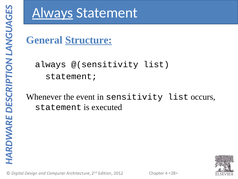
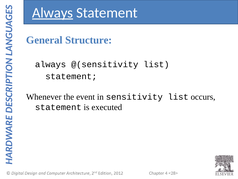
Structure underline: present -> none
